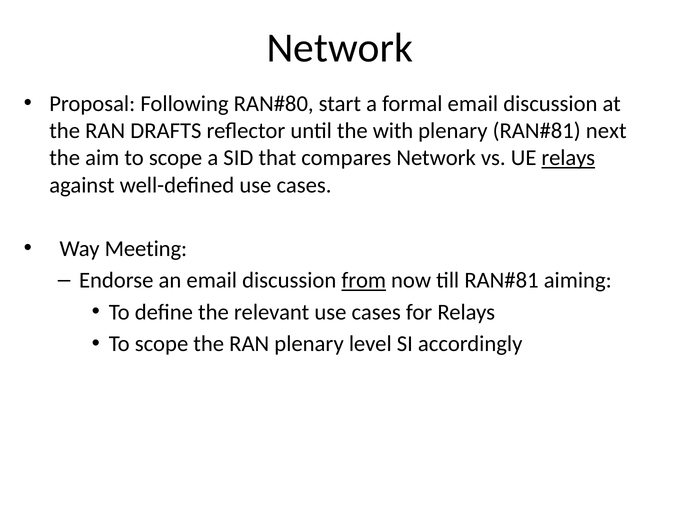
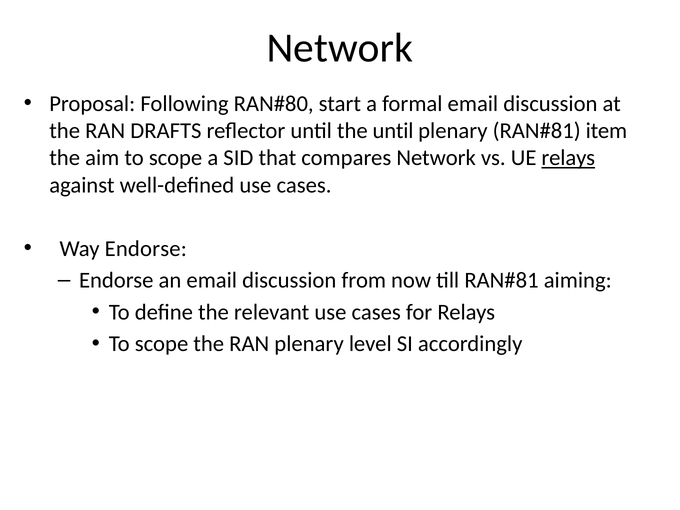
the with: with -> until
next: next -> item
Way Meeting: Meeting -> Endorse
from underline: present -> none
